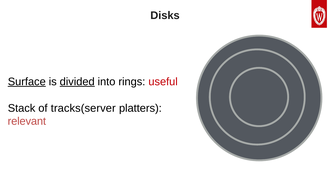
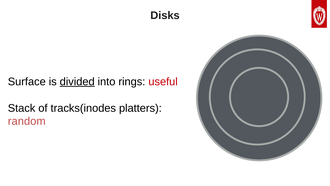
Surface underline: present -> none
tracks(server: tracks(server -> tracks(inodes
relevant: relevant -> random
